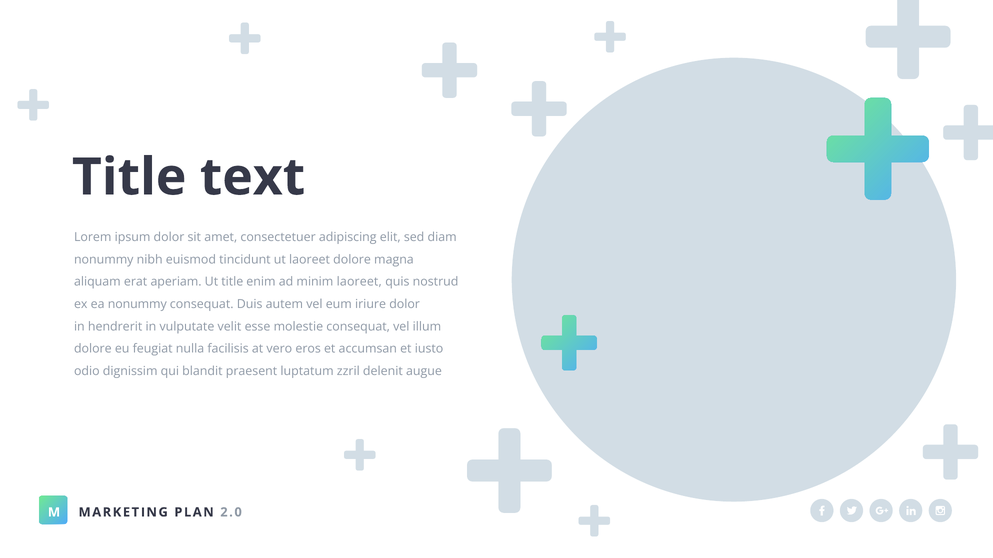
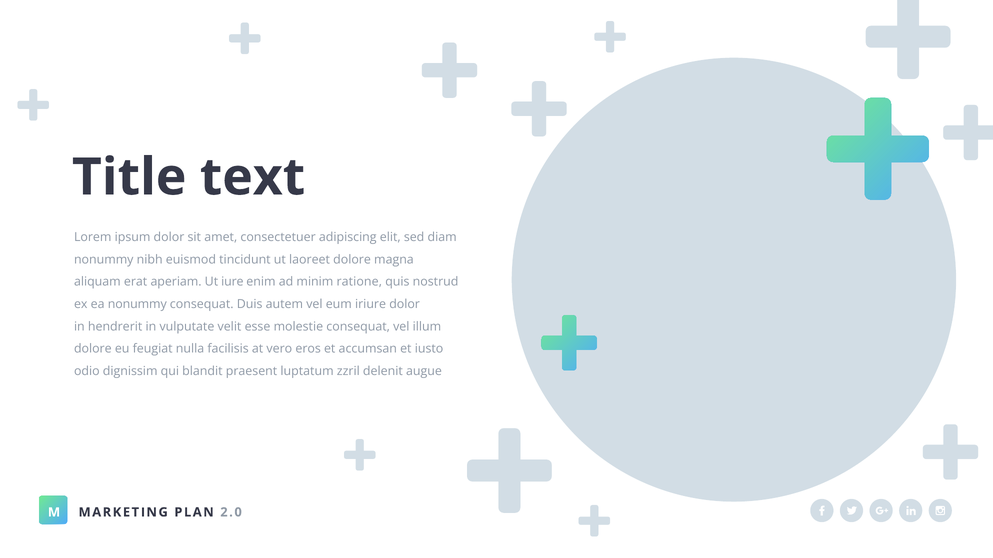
Ut title: title -> iure
minim laoreet: laoreet -> ratione
